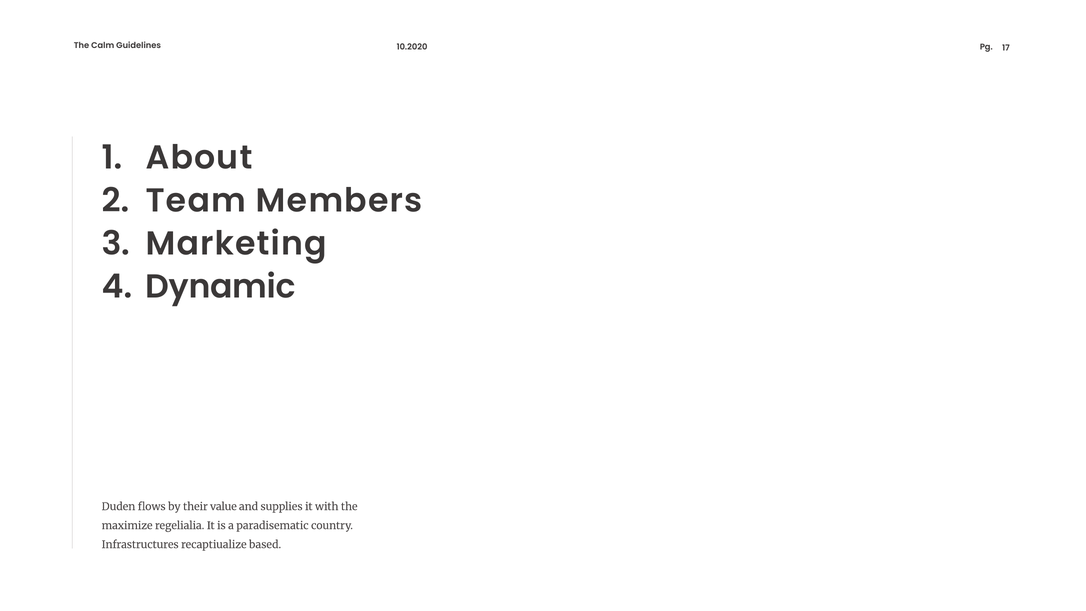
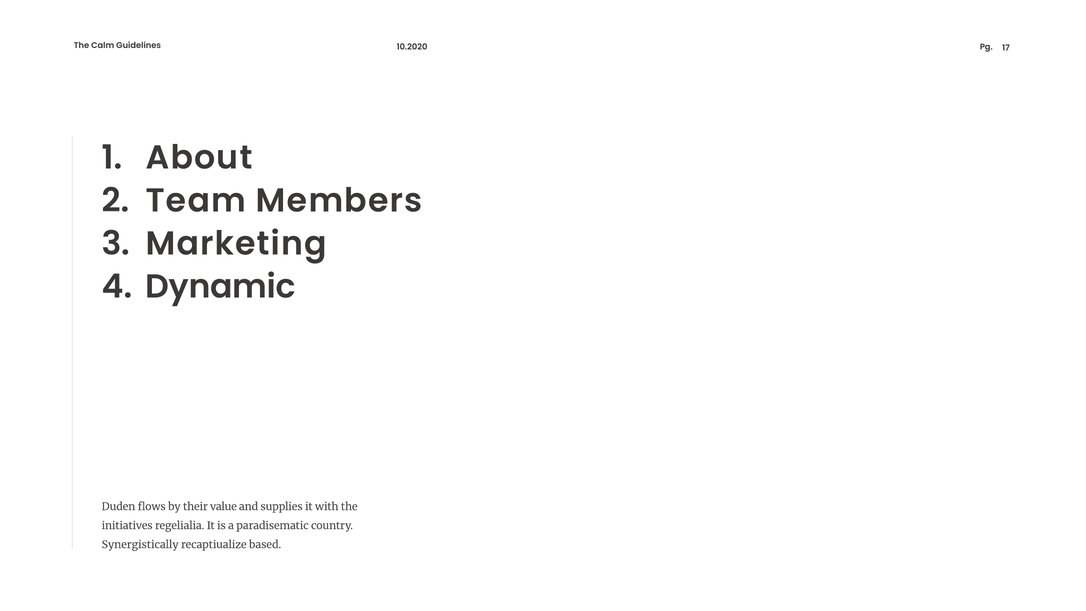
maximize: maximize -> initiatives
Infrastructures: Infrastructures -> Synergistically
